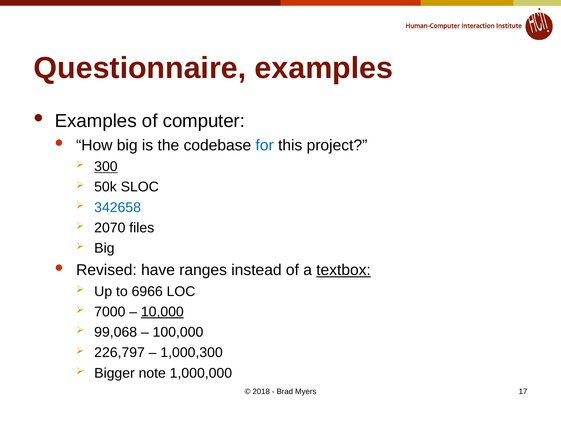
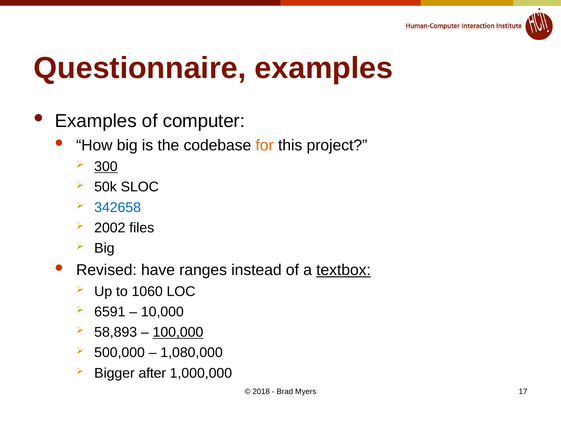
for colour: blue -> orange
2070: 2070 -> 2002
6966: 6966 -> 1060
7000: 7000 -> 6591
10,000 underline: present -> none
99,068: 99,068 -> 58,893
100,000 underline: none -> present
226,797: 226,797 -> 500,000
1,000,300: 1,000,300 -> 1,080,000
note: note -> after
